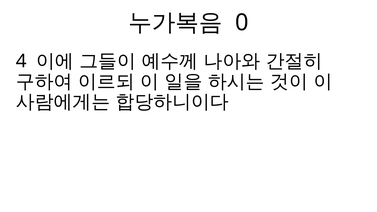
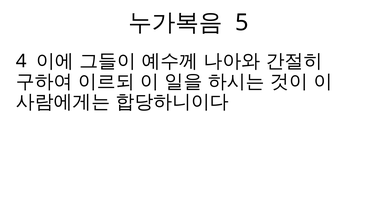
0: 0 -> 5
